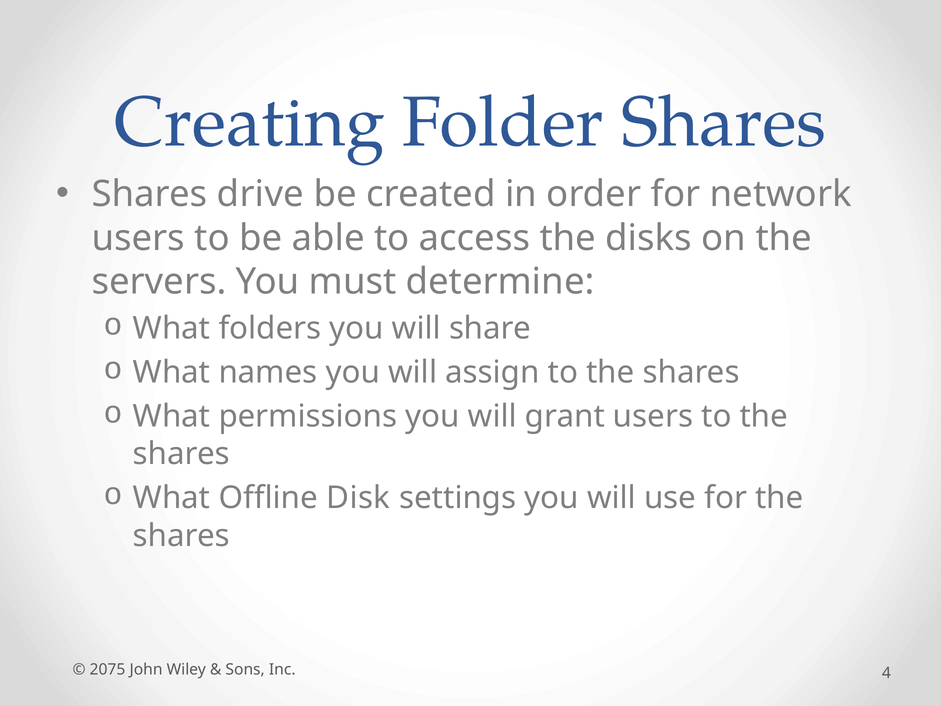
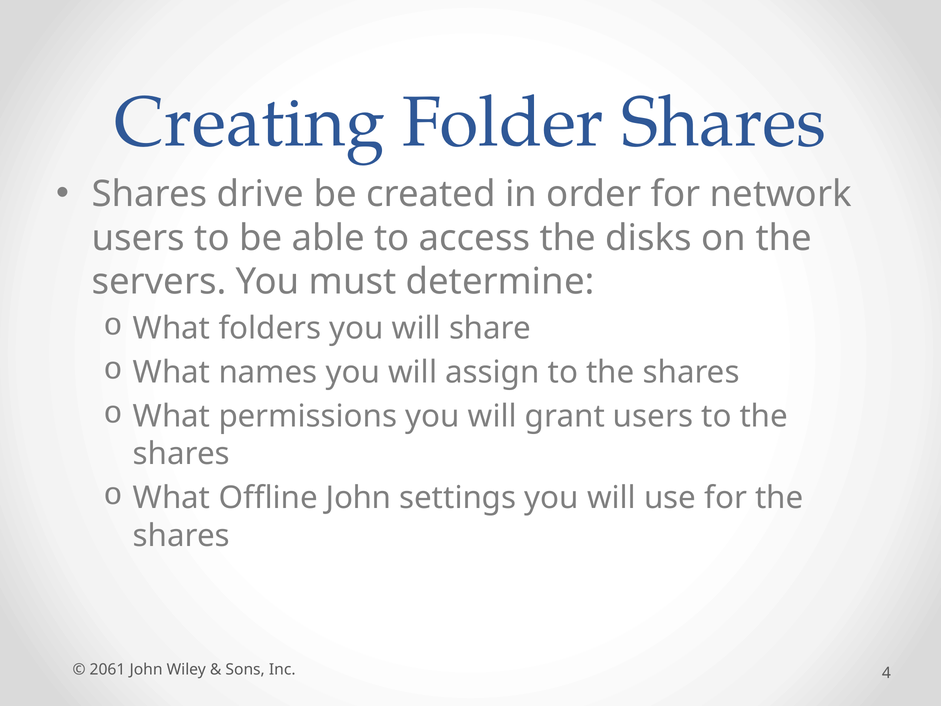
Offline Disk: Disk -> John
2075: 2075 -> 2061
